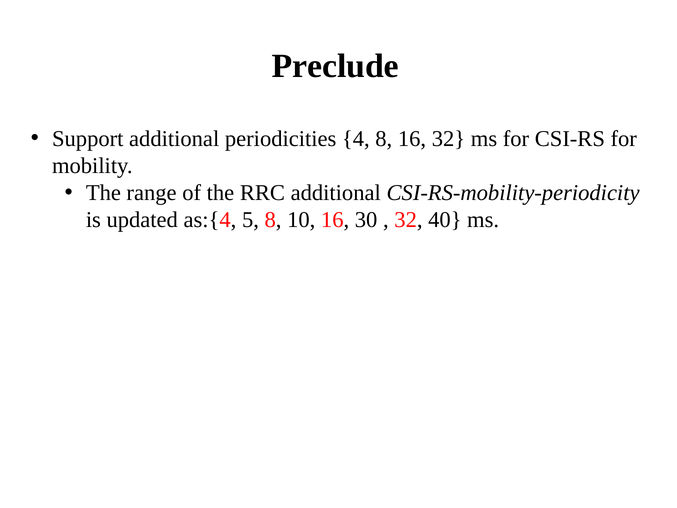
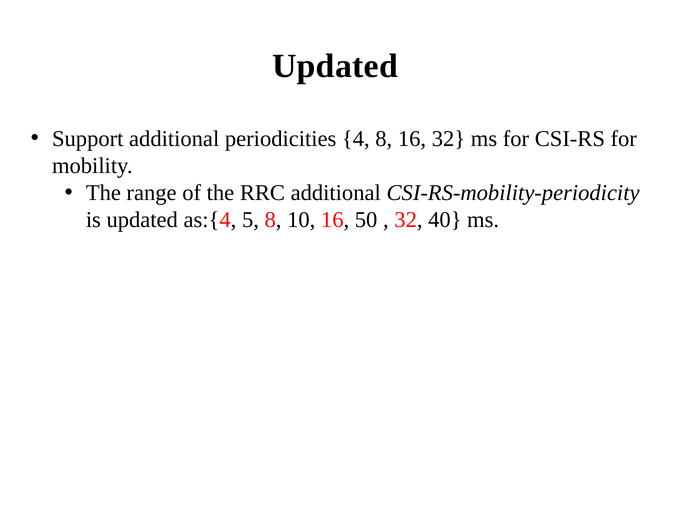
Preclude at (335, 66): Preclude -> Updated
30: 30 -> 50
